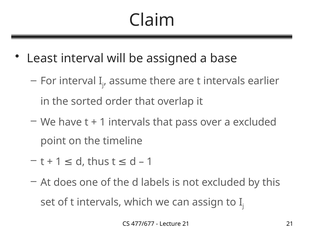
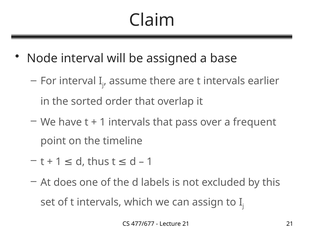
Least: Least -> Node
a excluded: excluded -> frequent
